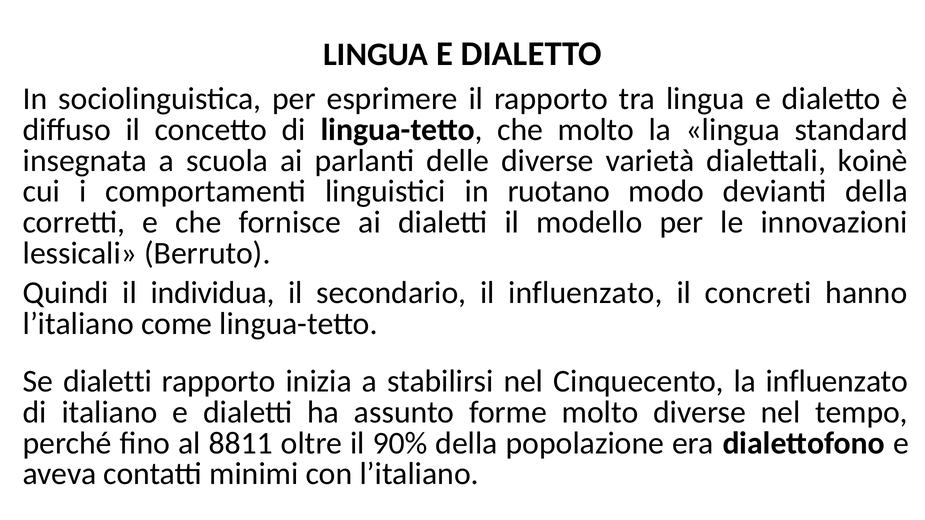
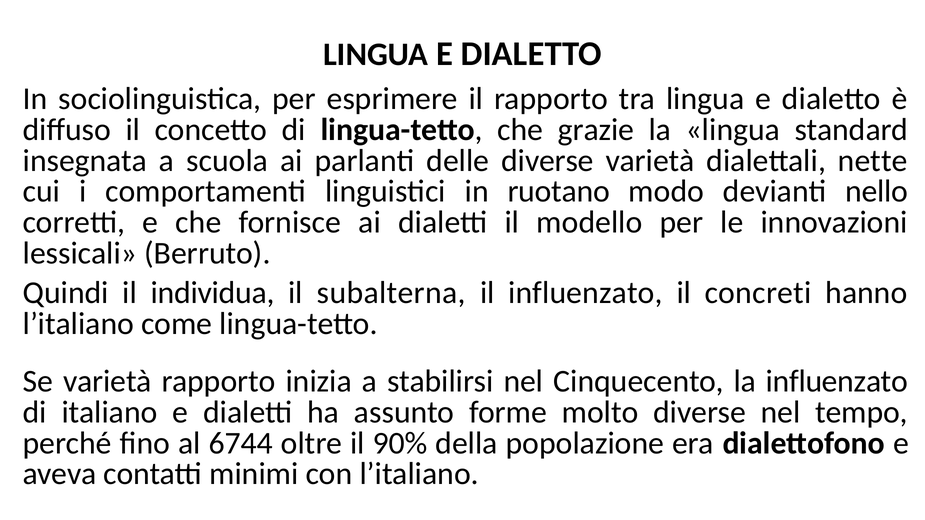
che molto: molto -> grazie
koinè: koinè -> nette
devianti della: della -> nello
secondario: secondario -> subalterna
Se dialetti: dialetti -> varietà
8811: 8811 -> 6744
